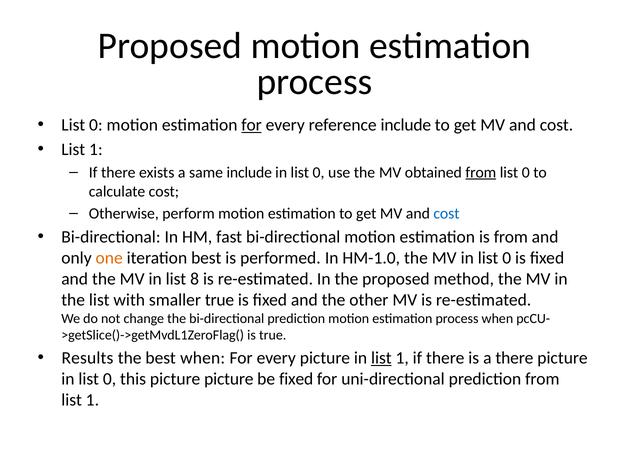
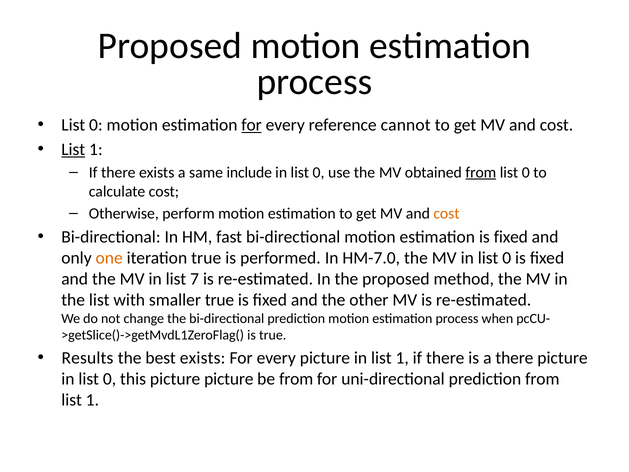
reference include: include -> cannot
List at (73, 149) underline: none -> present
cost at (446, 213) colour: blue -> orange
estimation is from: from -> fixed
iteration best: best -> true
HM-1.0: HM-1.0 -> HM-7.0
8: 8 -> 7
best when: when -> exists
list at (381, 358) underline: present -> none
be fixed: fixed -> from
